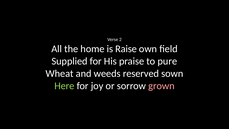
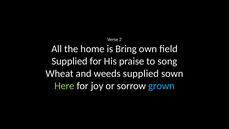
Raise: Raise -> Bring
pure: pure -> song
weeds reserved: reserved -> supplied
grown colour: pink -> light blue
